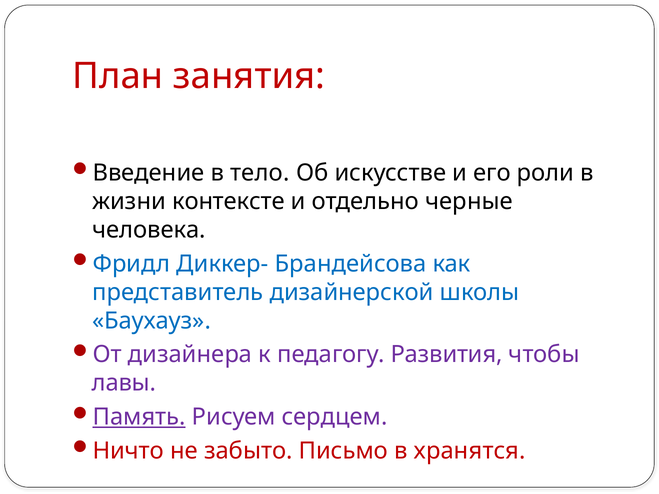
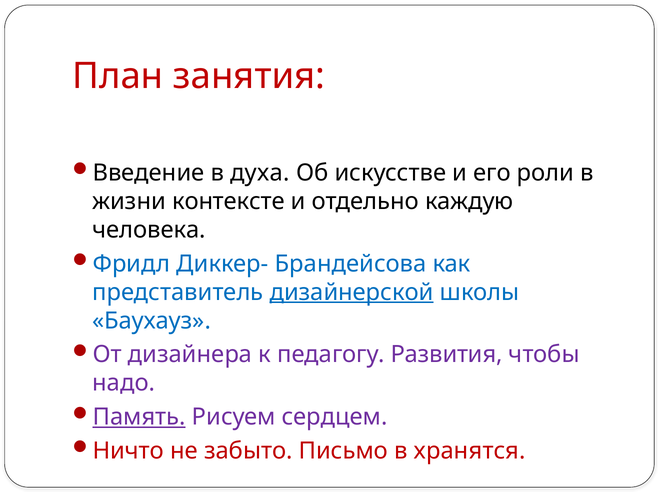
тело: тело -> духа
черные: черные -> каждую
дизайнерской underline: none -> present
лавы: лавы -> надо
